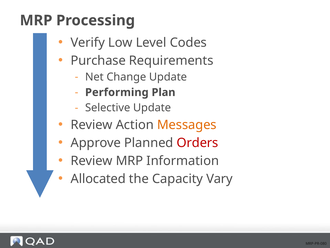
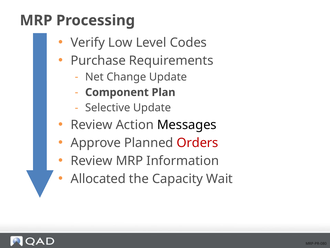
Performing: Performing -> Component
Messages colour: orange -> black
Vary: Vary -> Wait
